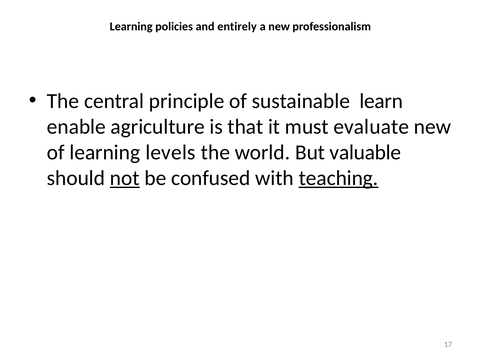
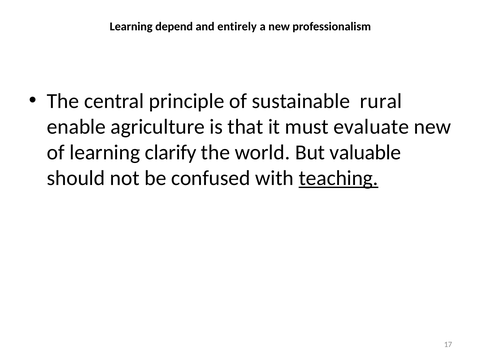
policies: policies -> depend
learn: learn -> rural
levels: levels -> clarify
not underline: present -> none
